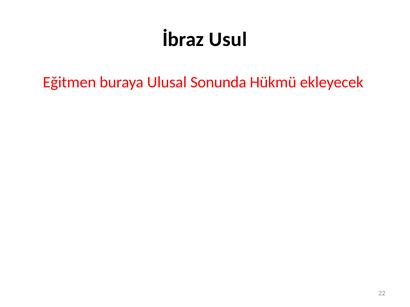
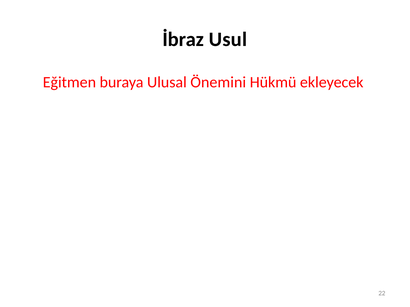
Sonunda: Sonunda -> Önemini
